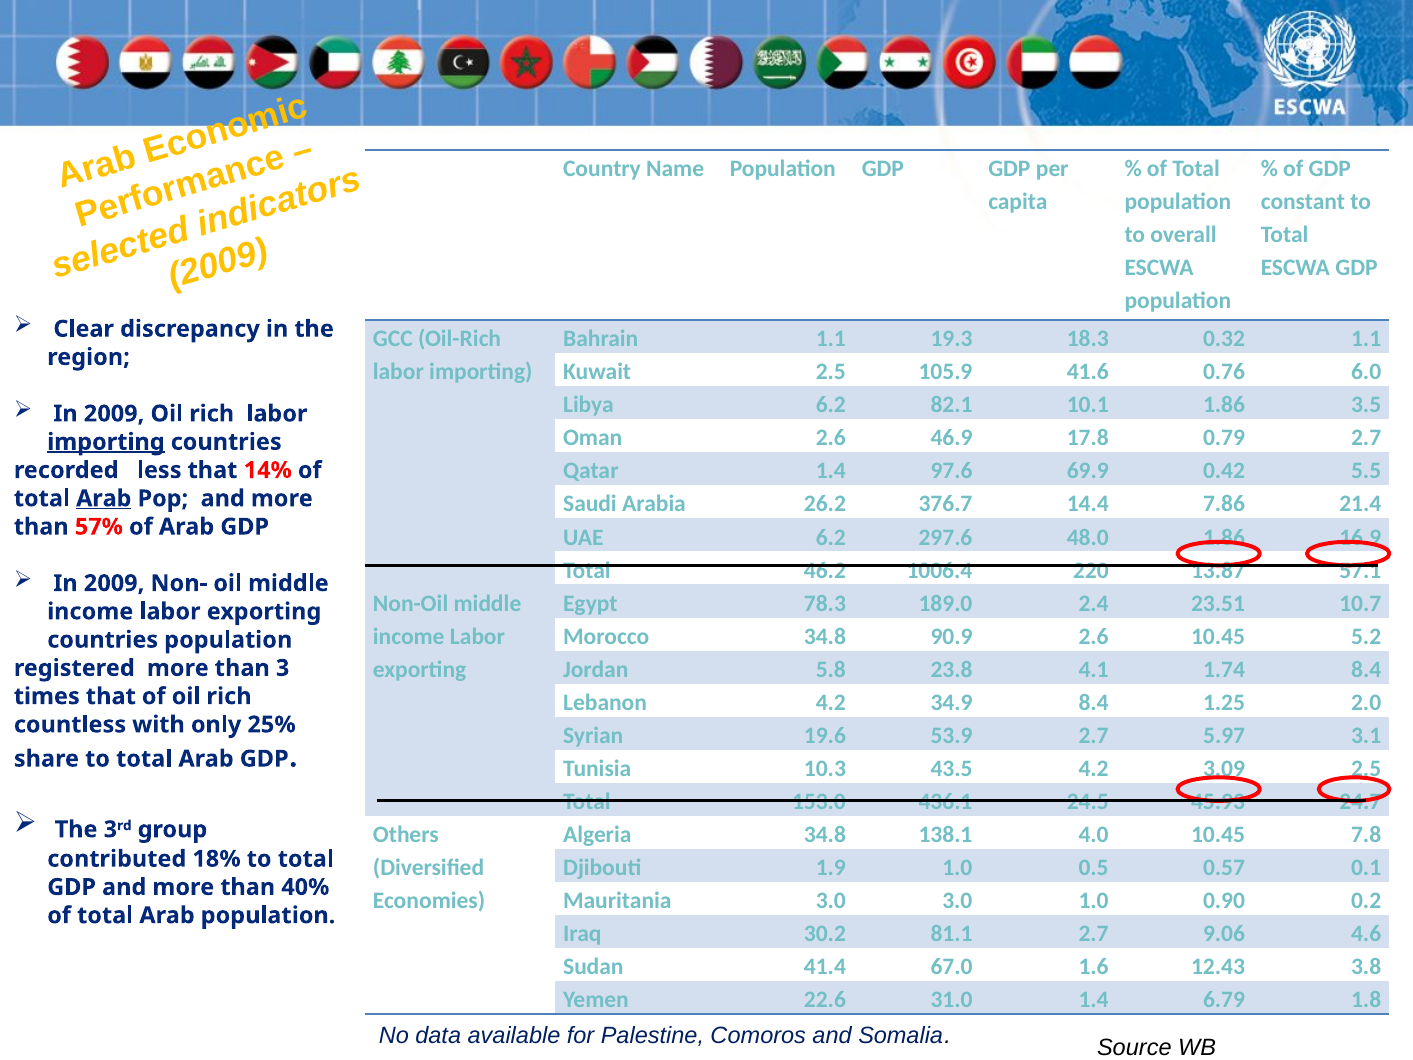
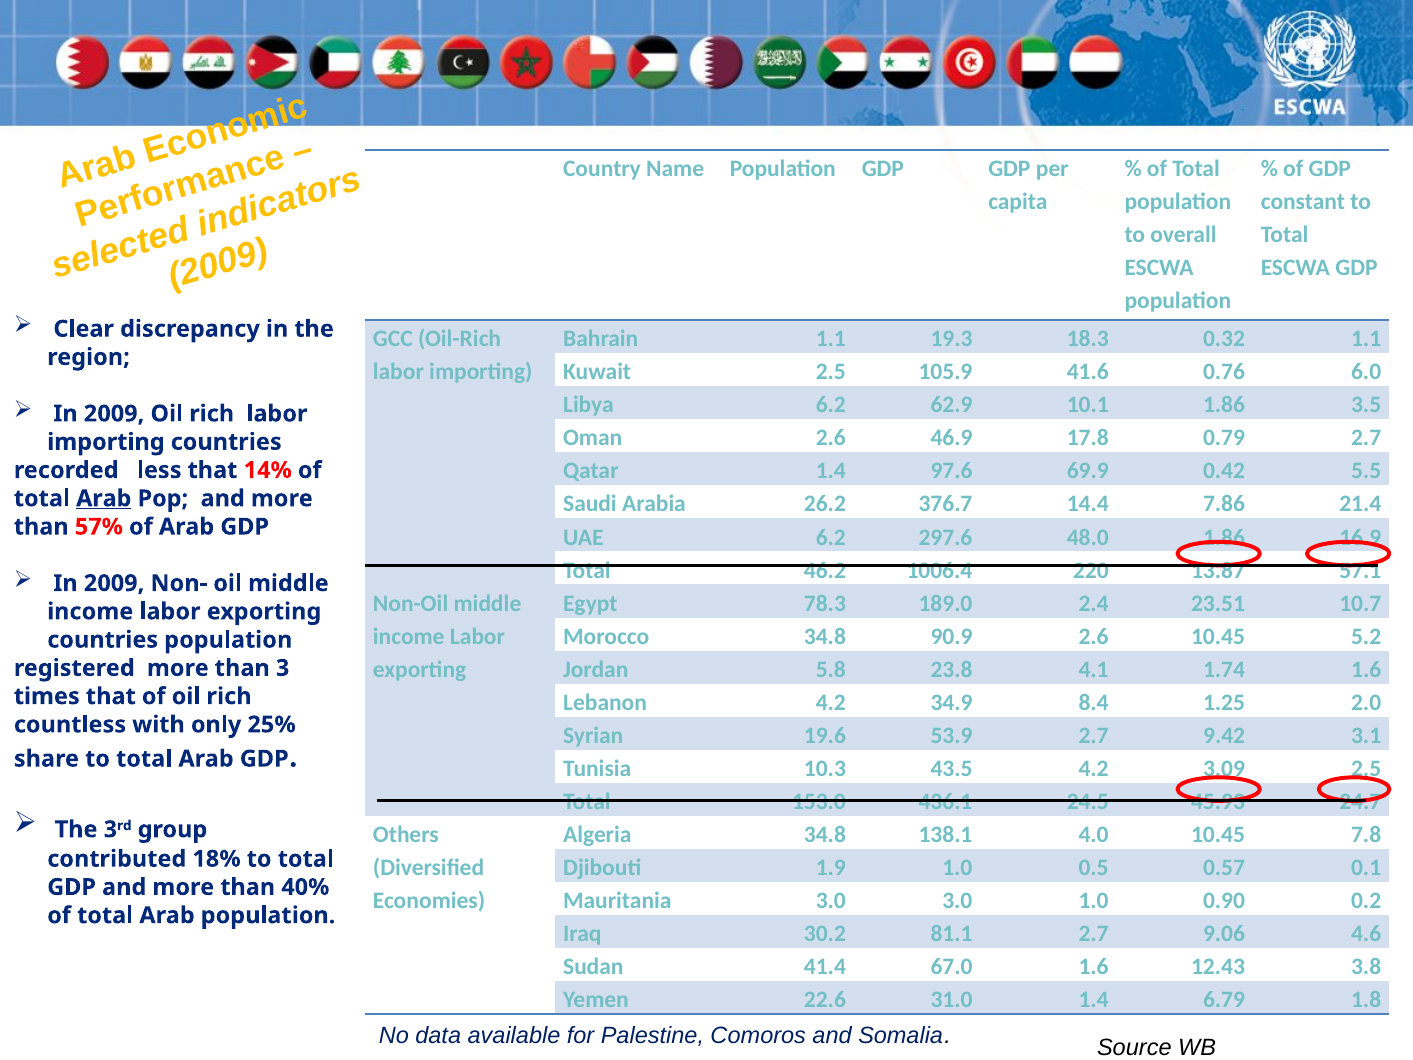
82.1: 82.1 -> 62.9
importing at (106, 442) underline: present -> none
1.74 8.4: 8.4 -> 1.6
5.97: 5.97 -> 9.42
